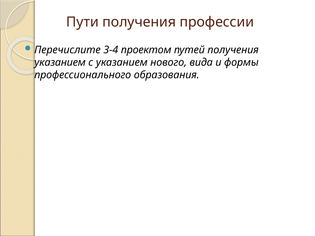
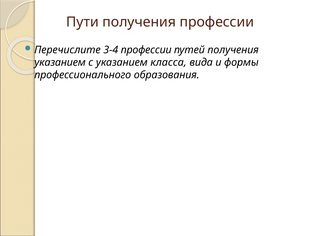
3-4 проектом: проектом -> профессии
нового: нового -> класса
